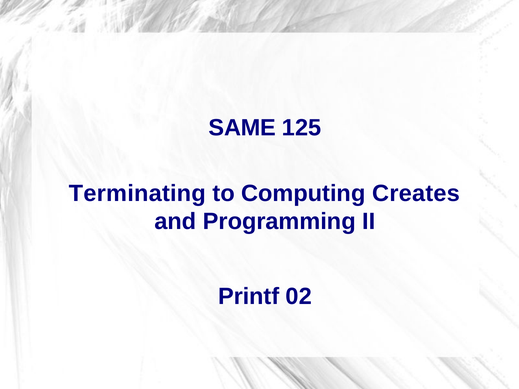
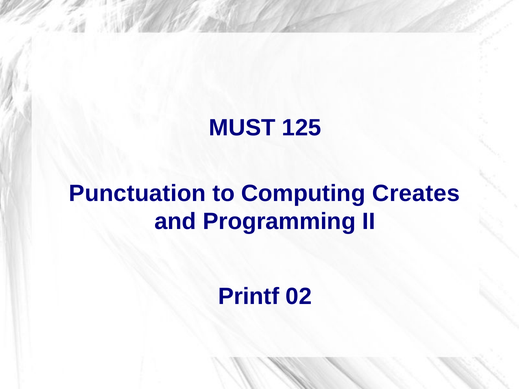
SAME: SAME -> MUST
Terminating: Terminating -> Punctuation
